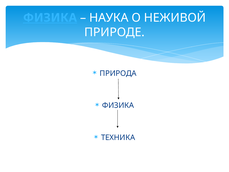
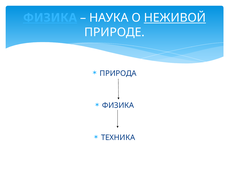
НЕЖИВОЙ underline: none -> present
